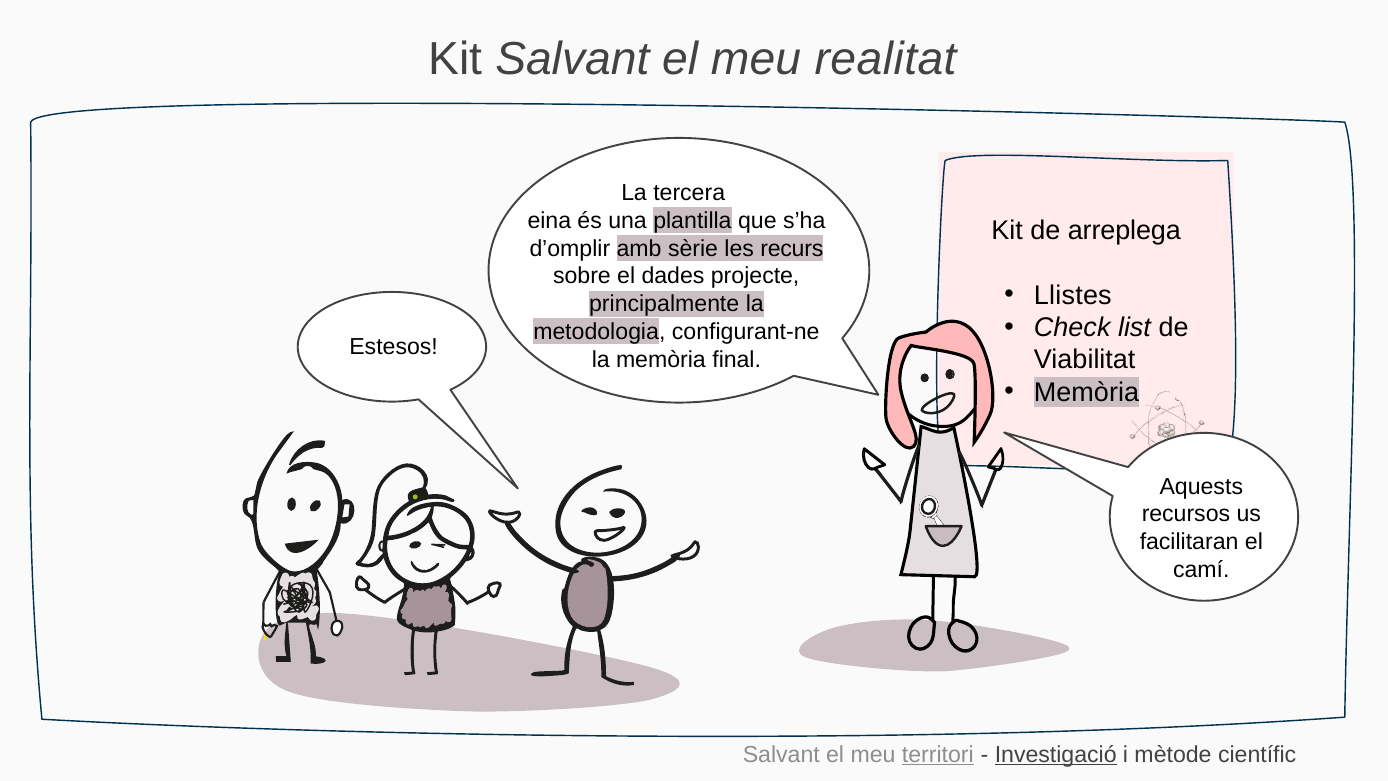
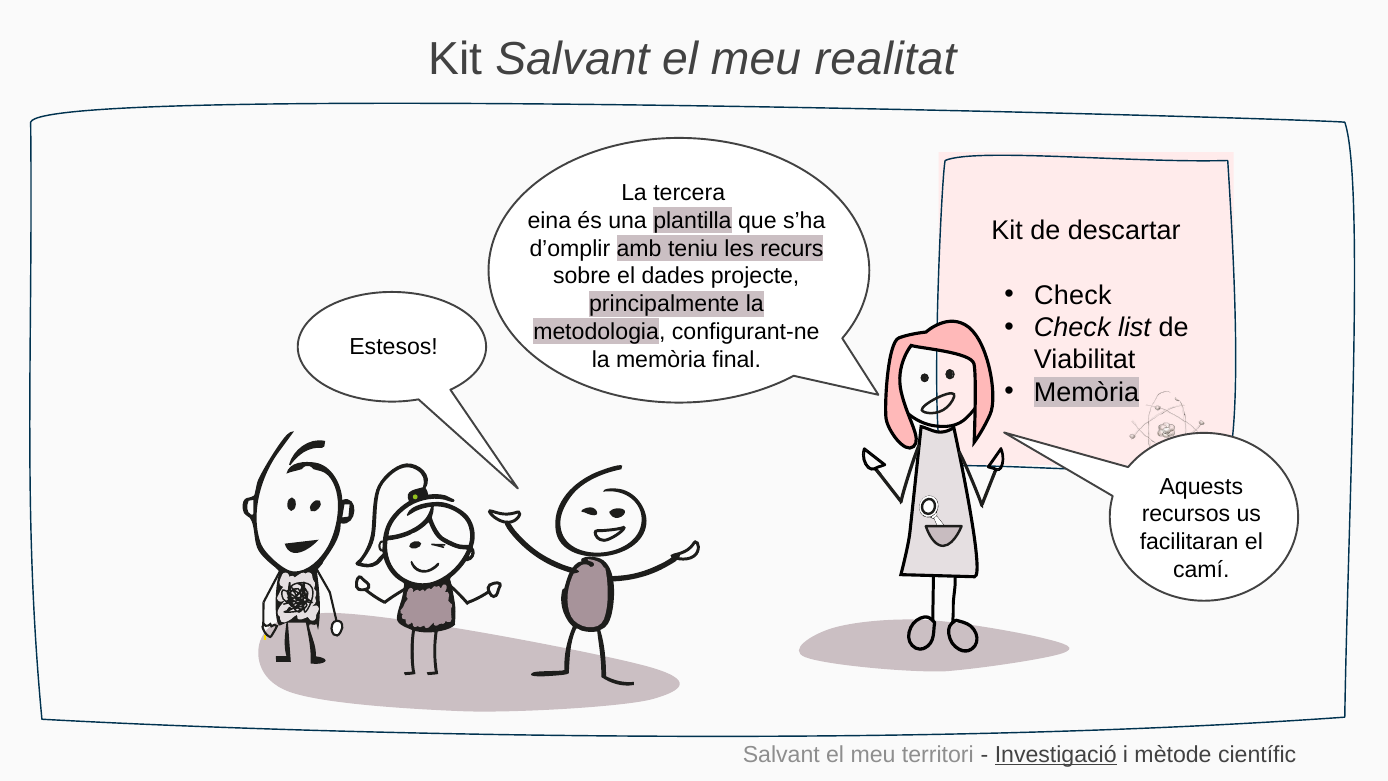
arreplega: arreplega -> descartar
sèrie: sèrie -> teniu
Llistes at (1073, 295): Llistes -> Check
territori underline: present -> none
